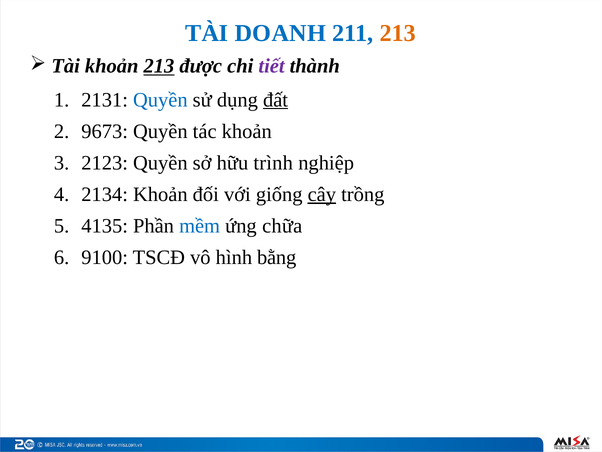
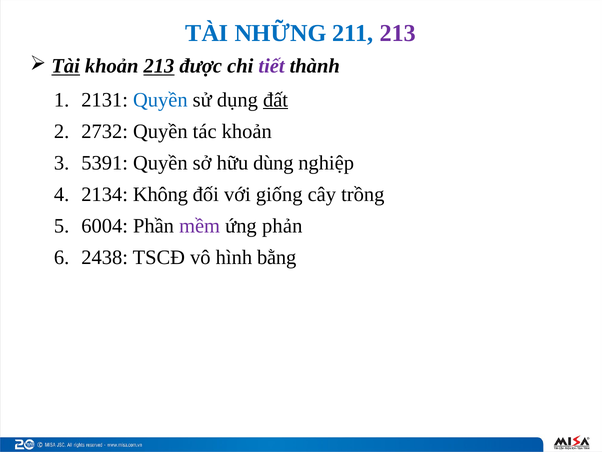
DOANH: DOANH -> NHỮNG
213 at (398, 33) colour: orange -> purple
Tài at (66, 66) underline: none -> present
9673: 9673 -> 2732
2123: 2123 -> 5391
trình: trình -> dùng
2134 Khoản: Khoản -> Không
cây underline: present -> none
4135: 4135 -> 6004
mềm colour: blue -> purple
chữa: chữa -> phản
9100: 9100 -> 2438
